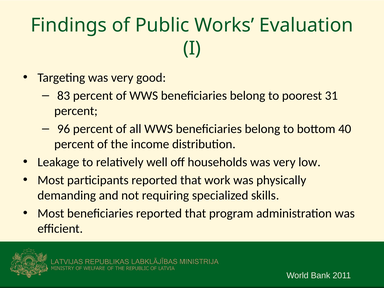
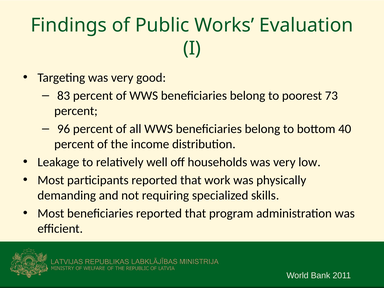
31: 31 -> 73
